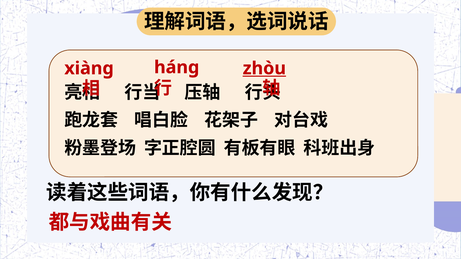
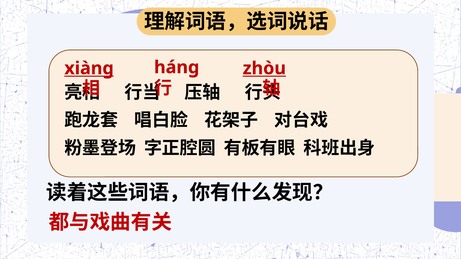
xiànɡ underline: none -> present
